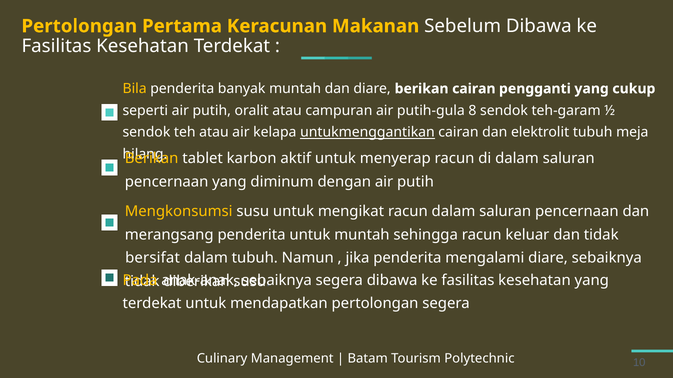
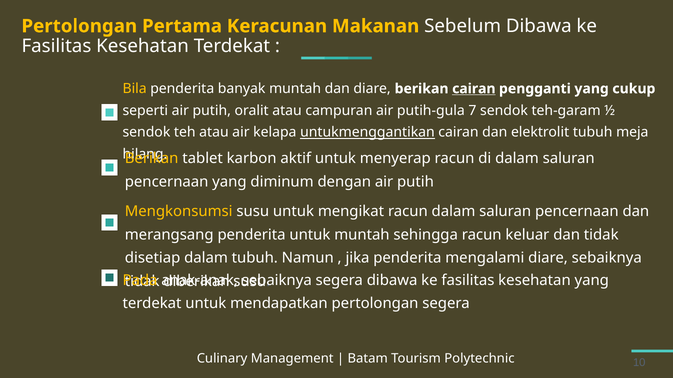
cairan at (474, 89) underline: none -> present
8: 8 -> 7
bersifat: bersifat -> disetiap
